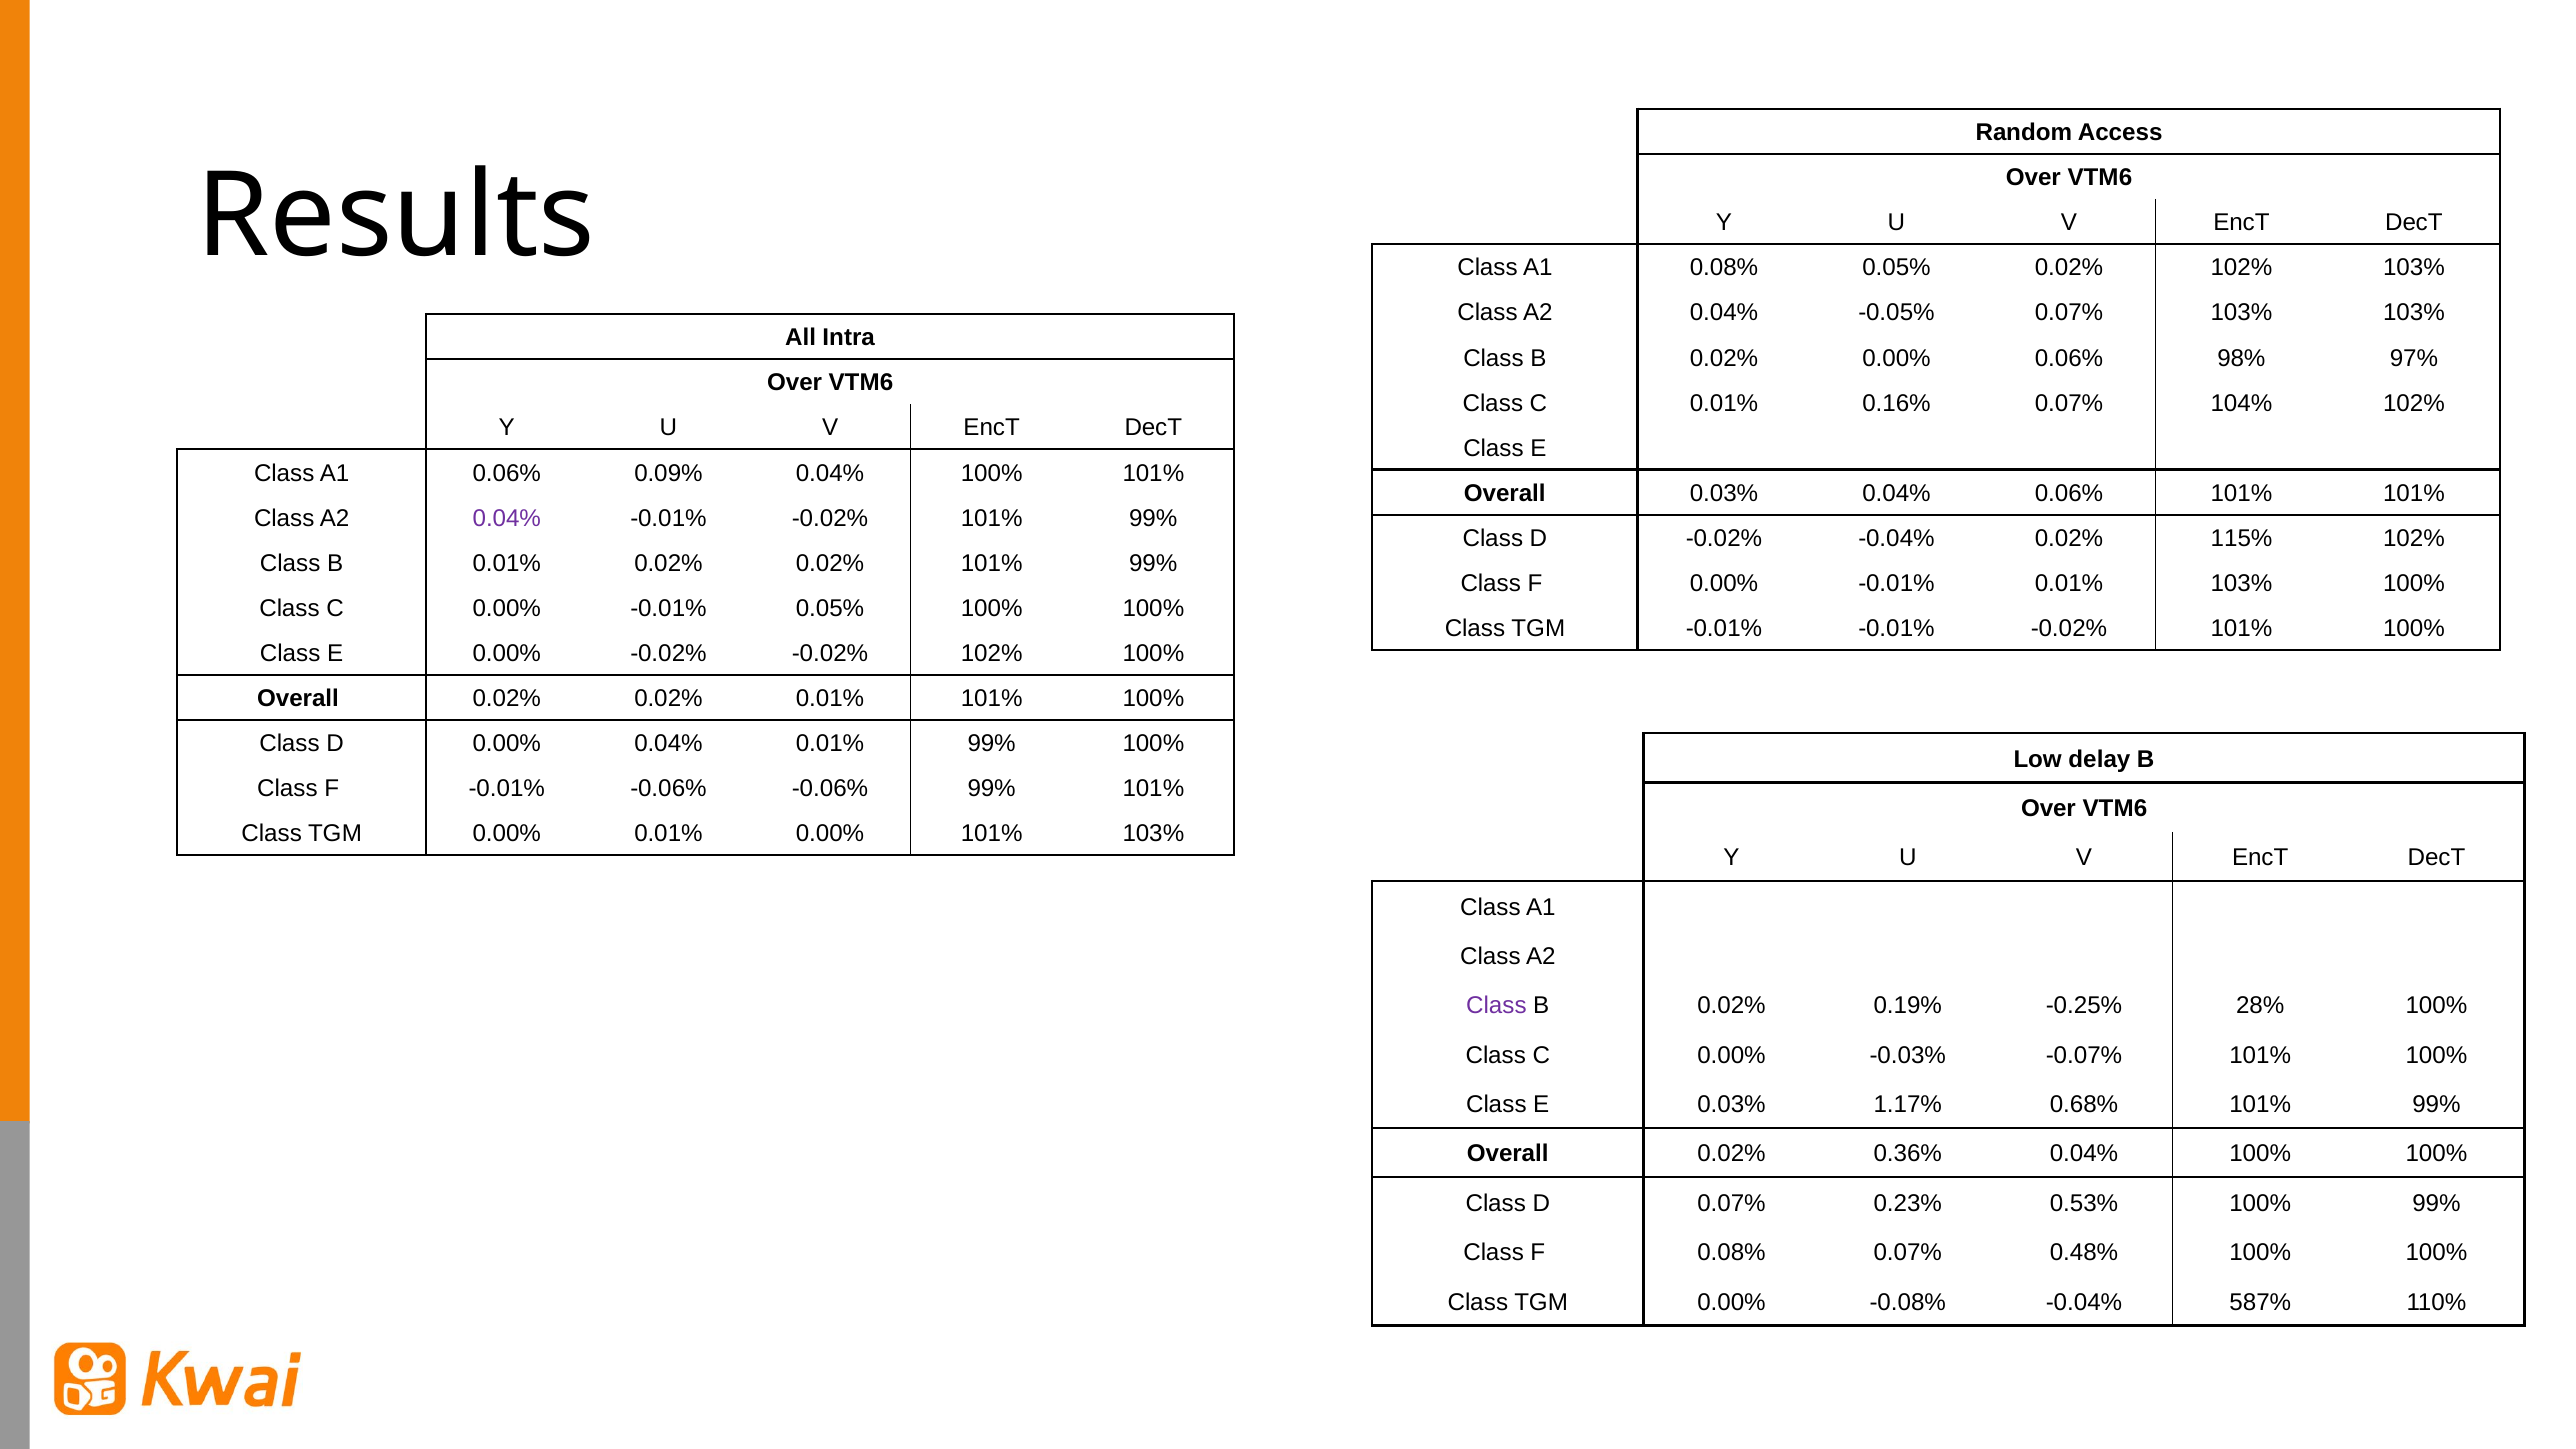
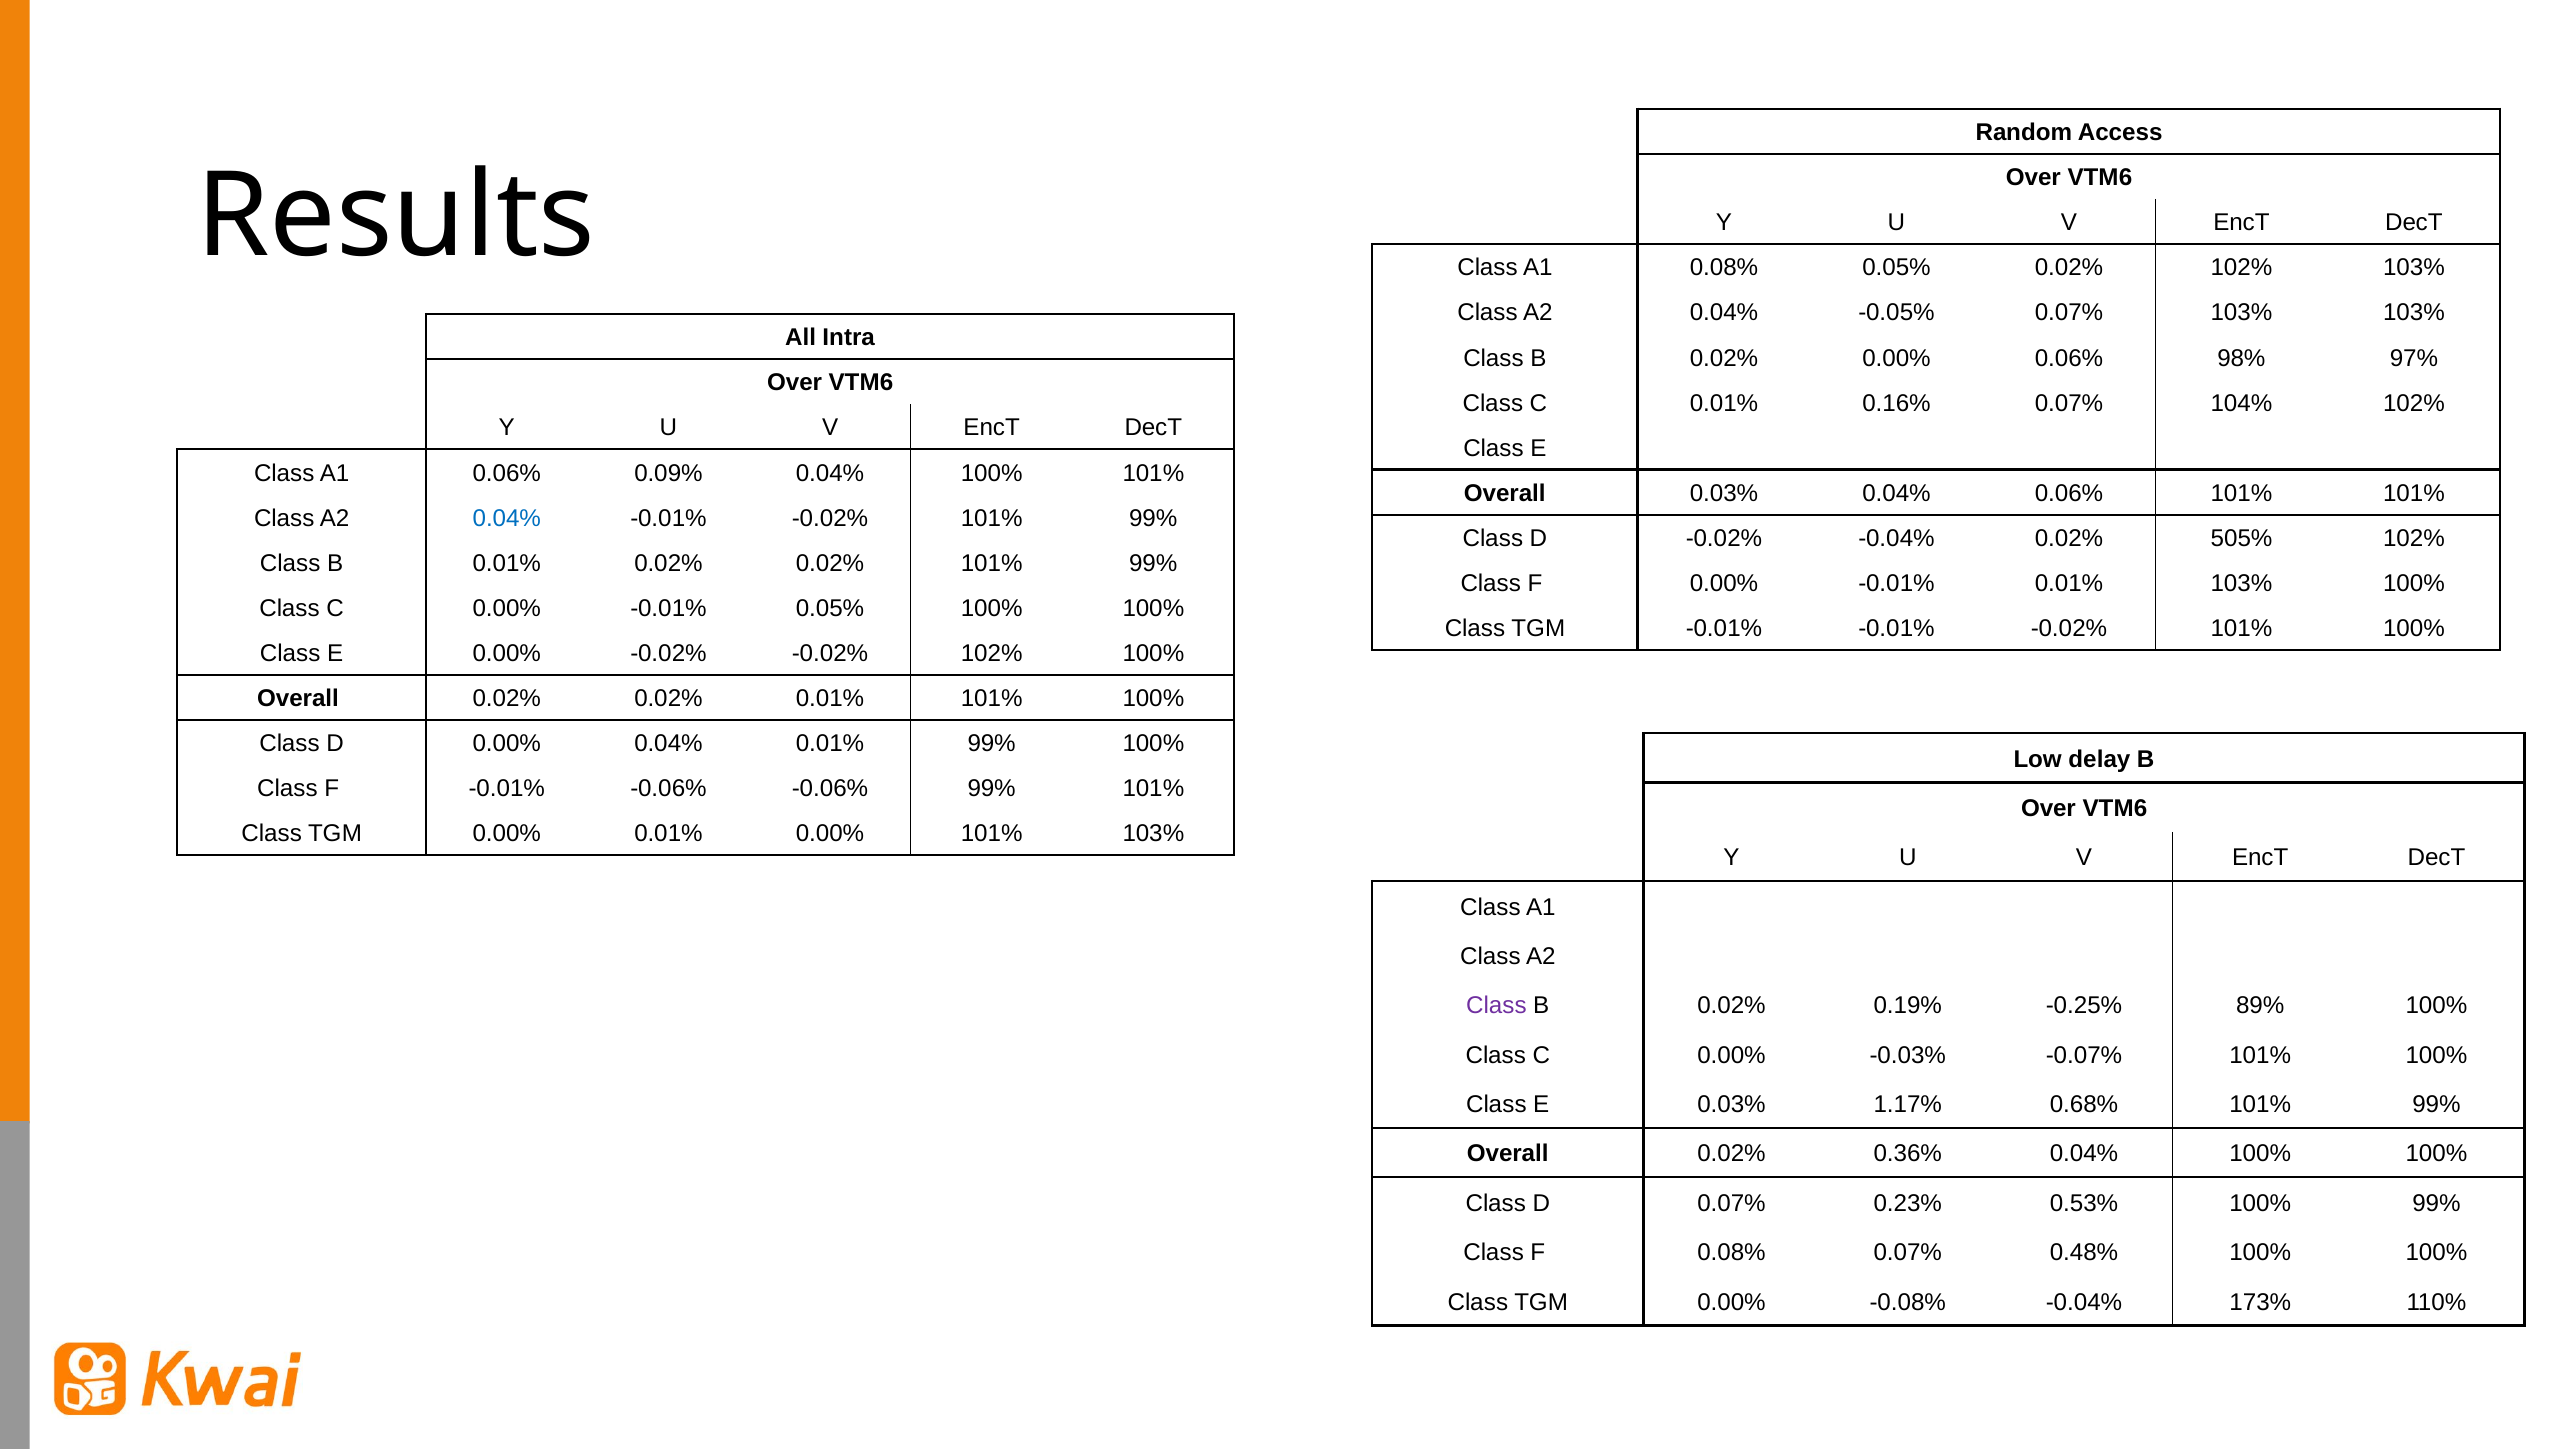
0.04% at (507, 518) colour: purple -> blue
115%: 115% -> 505%
28%: 28% -> 89%
587%: 587% -> 173%
